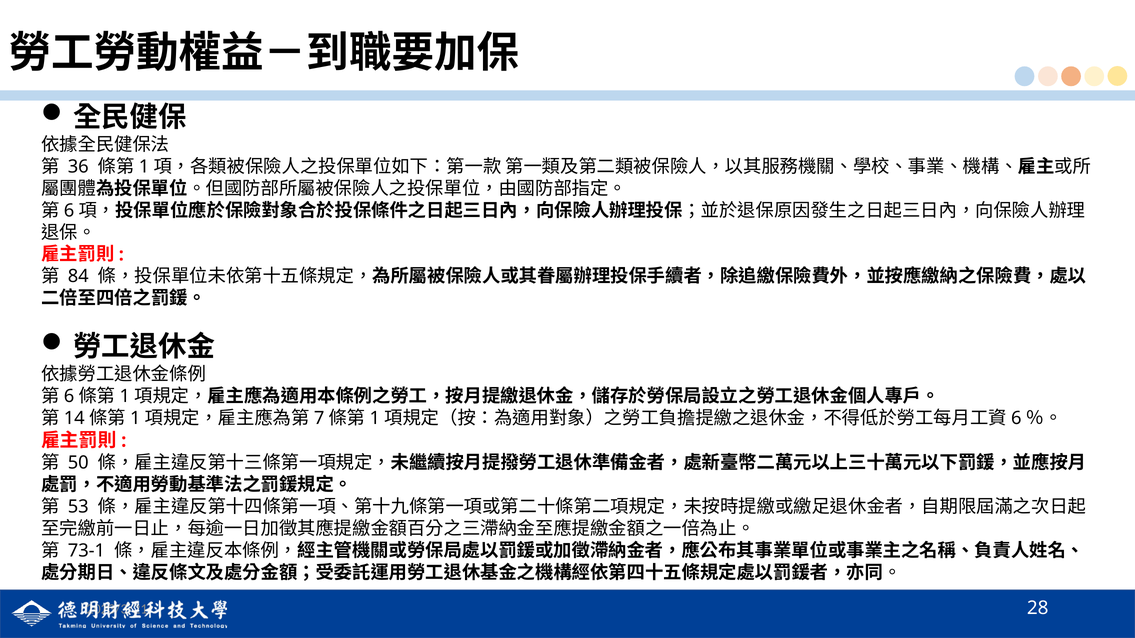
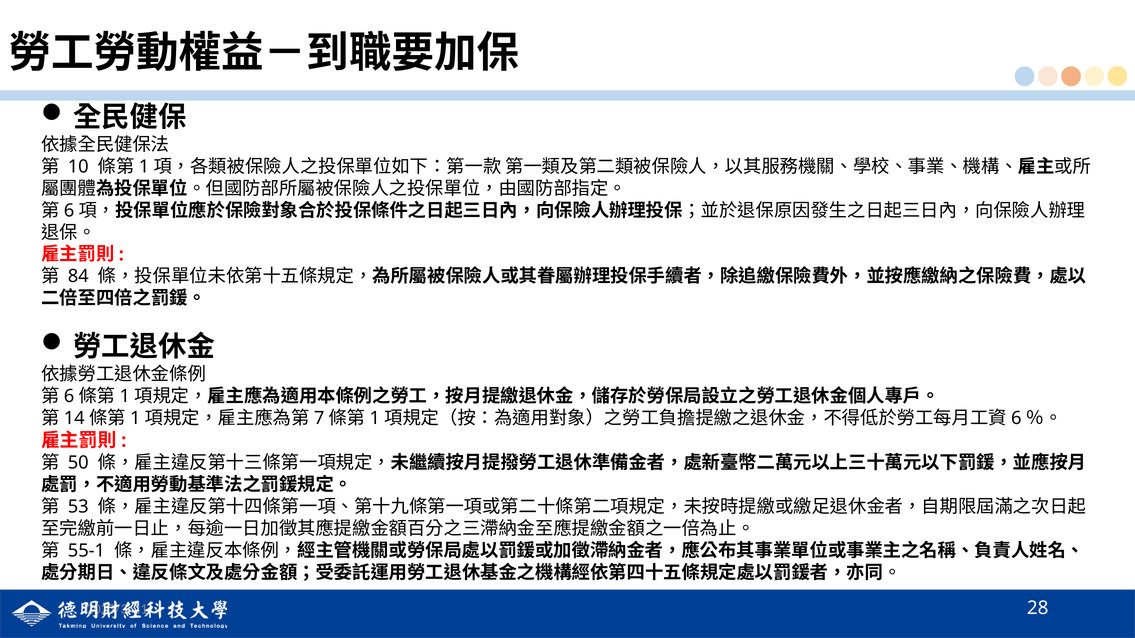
36: 36 -> 10
73-1: 73-1 -> 55-1
